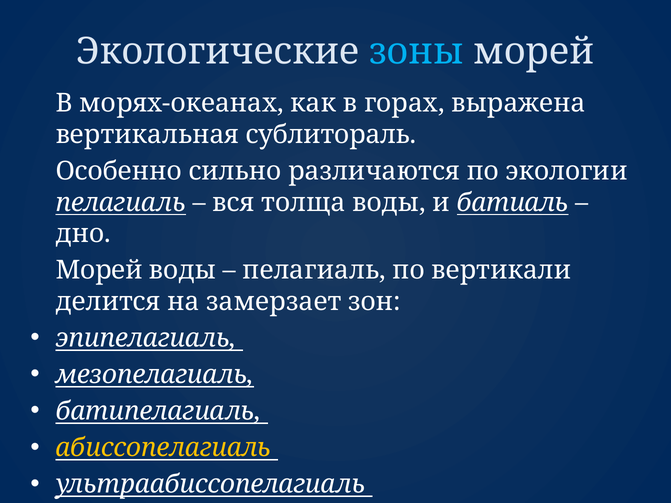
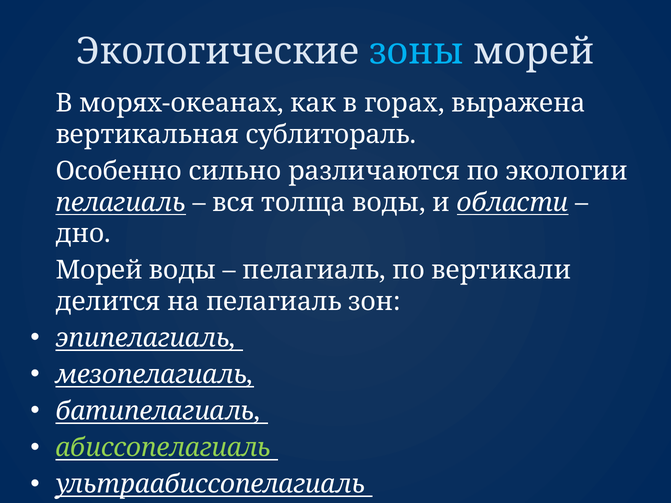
батиаль: батиаль -> области
на замерзает: замерзает -> пелагиаль
абиссопелагиаль colour: yellow -> light green
